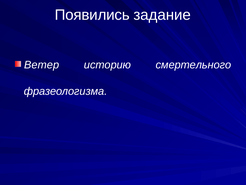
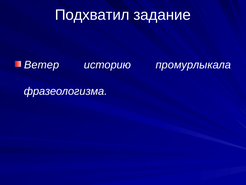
Появились: Появились -> Подхватил
смертельного: смертельного -> промурлыкала
